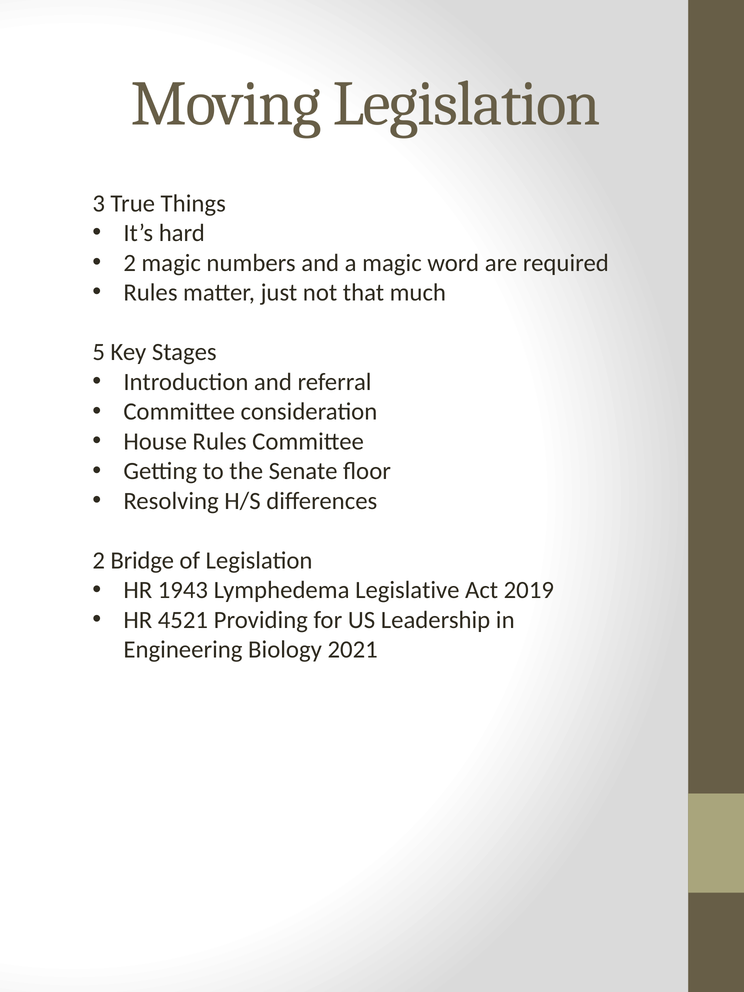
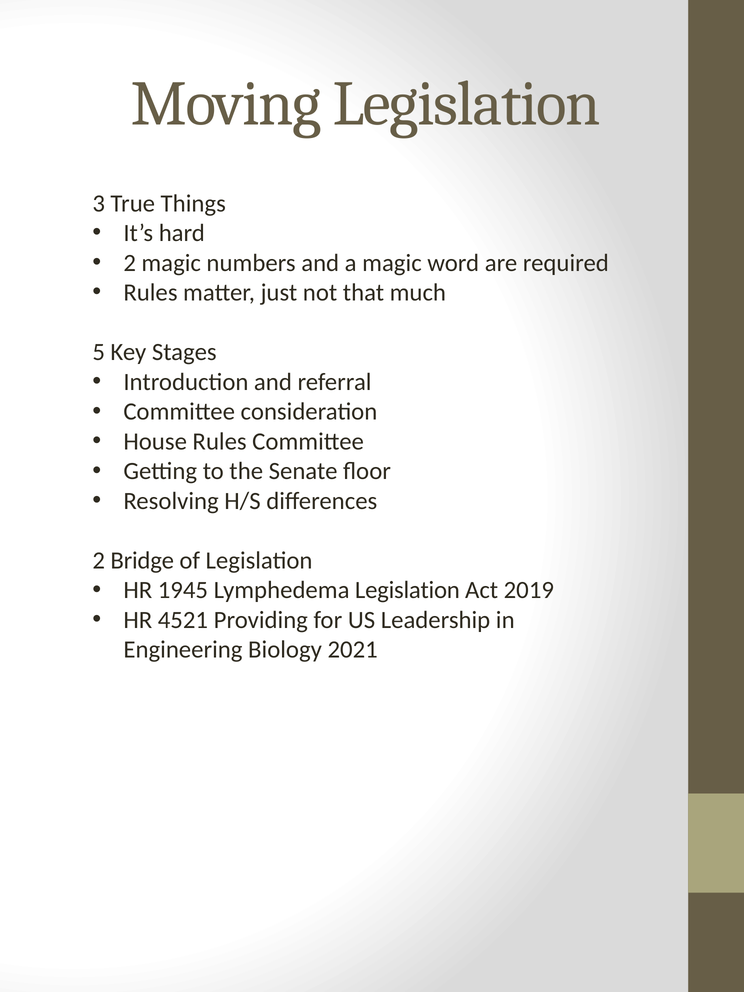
1943: 1943 -> 1945
Lymphedema Legislative: Legislative -> Legislation
